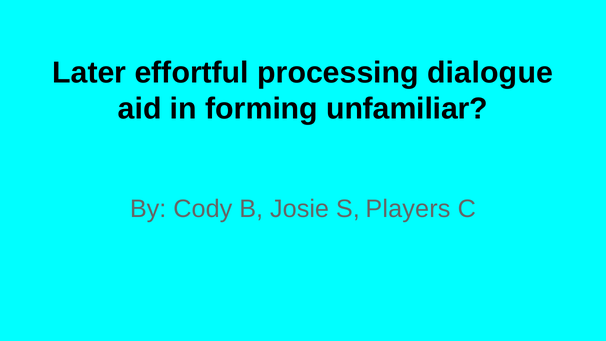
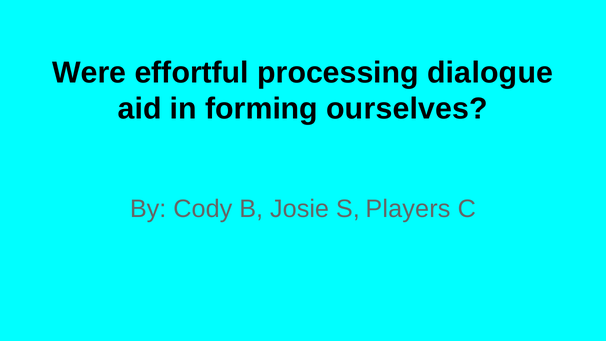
Later: Later -> Were
unfamiliar: unfamiliar -> ourselves
